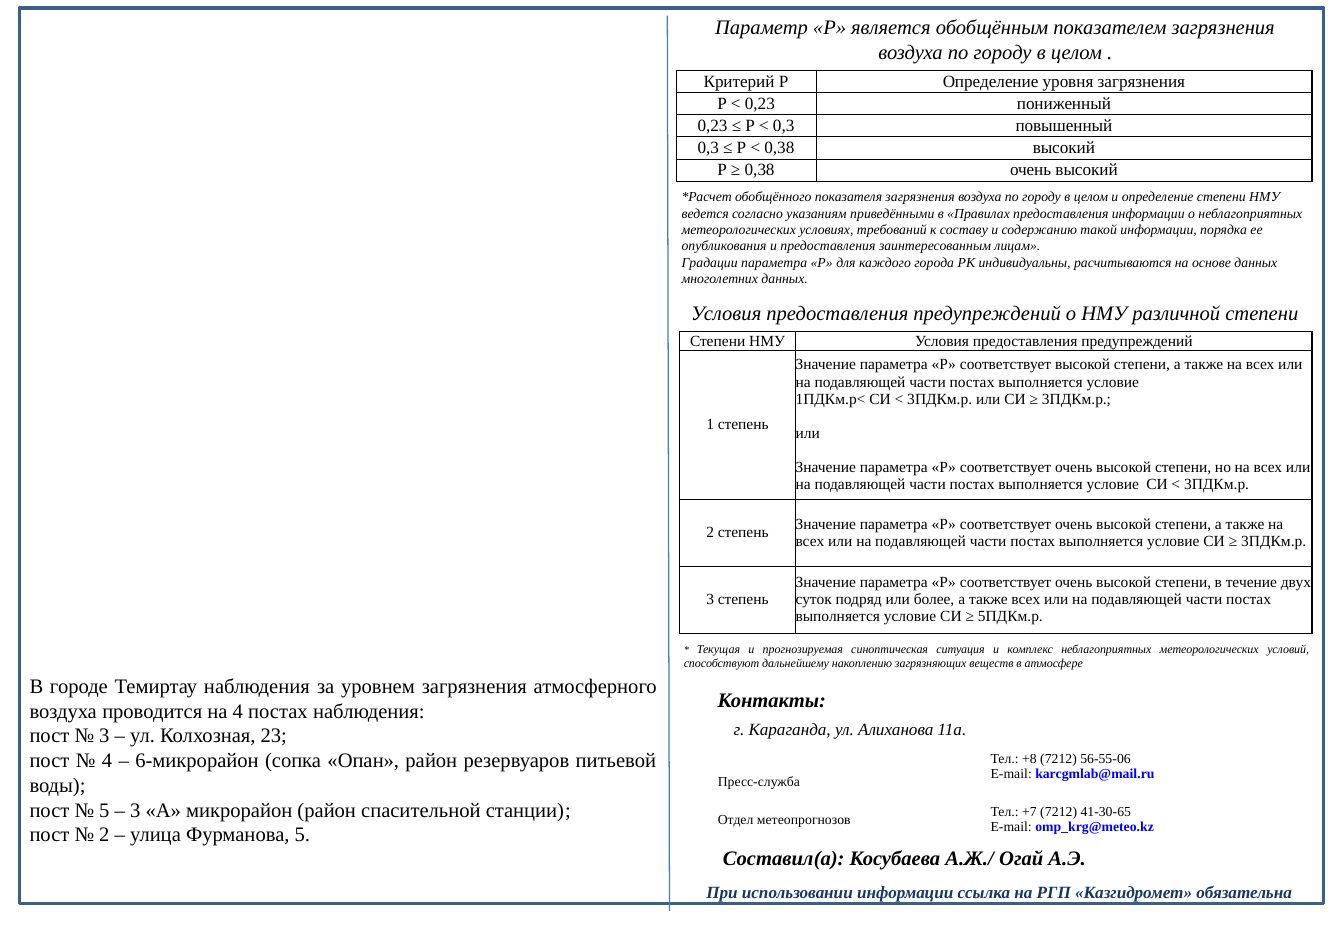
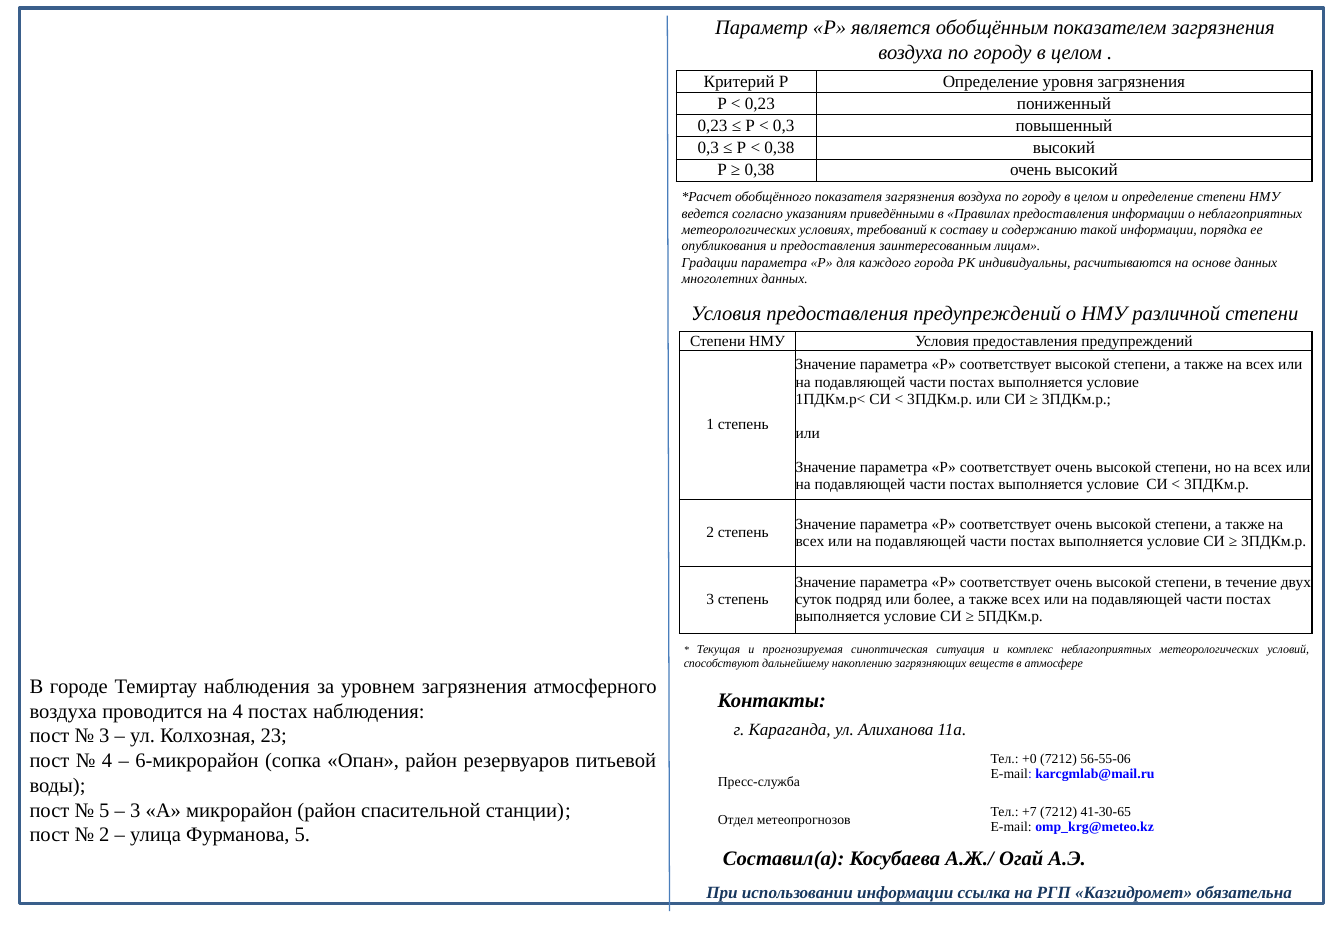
+8: +8 -> +0
